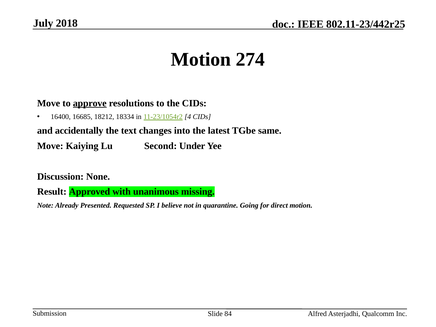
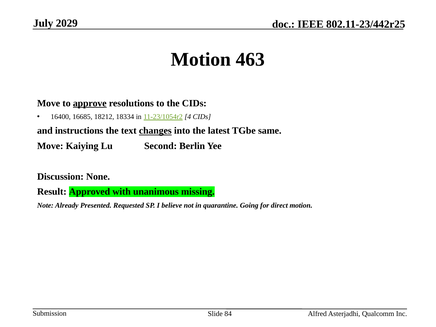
2018: 2018 -> 2029
274: 274 -> 463
accidentally: accidentally -> instructions
changes underline: none -> present
Under: Under -> Berlin
